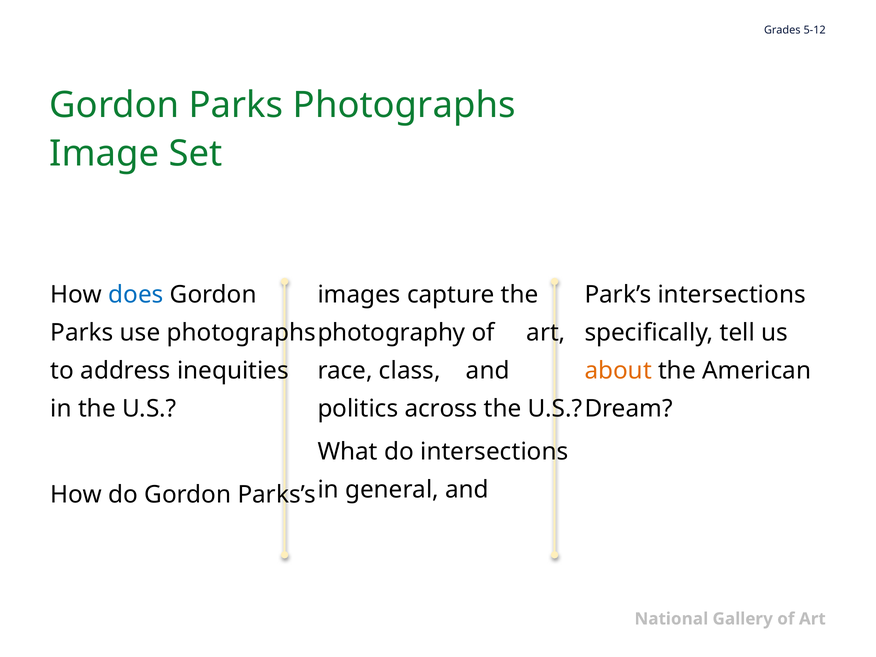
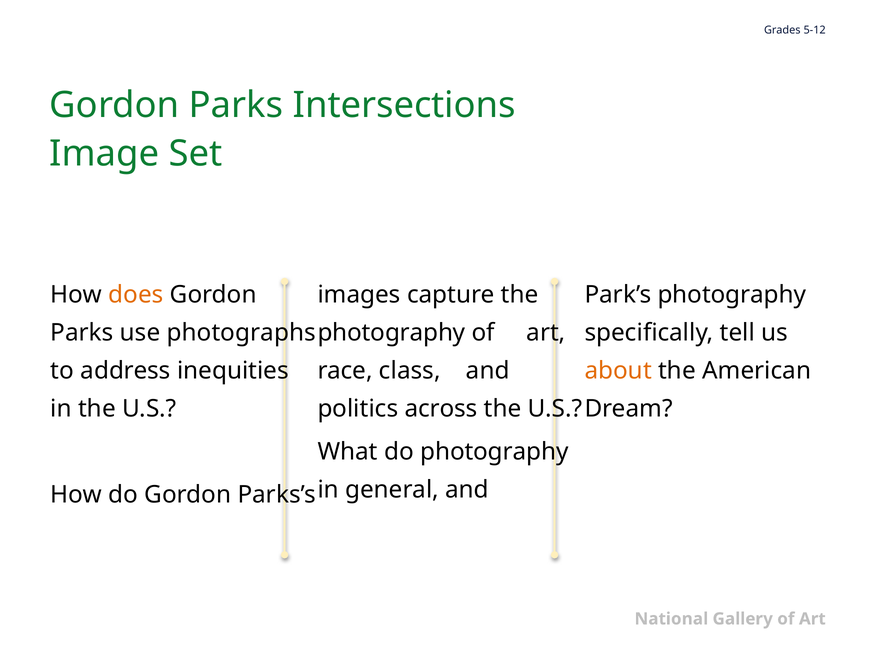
Parks Photographs: Photographs -> Intersections
does colour: blue -> orange
Park’s intersections: intersections -> photography
do intersections: intersections -> photography
